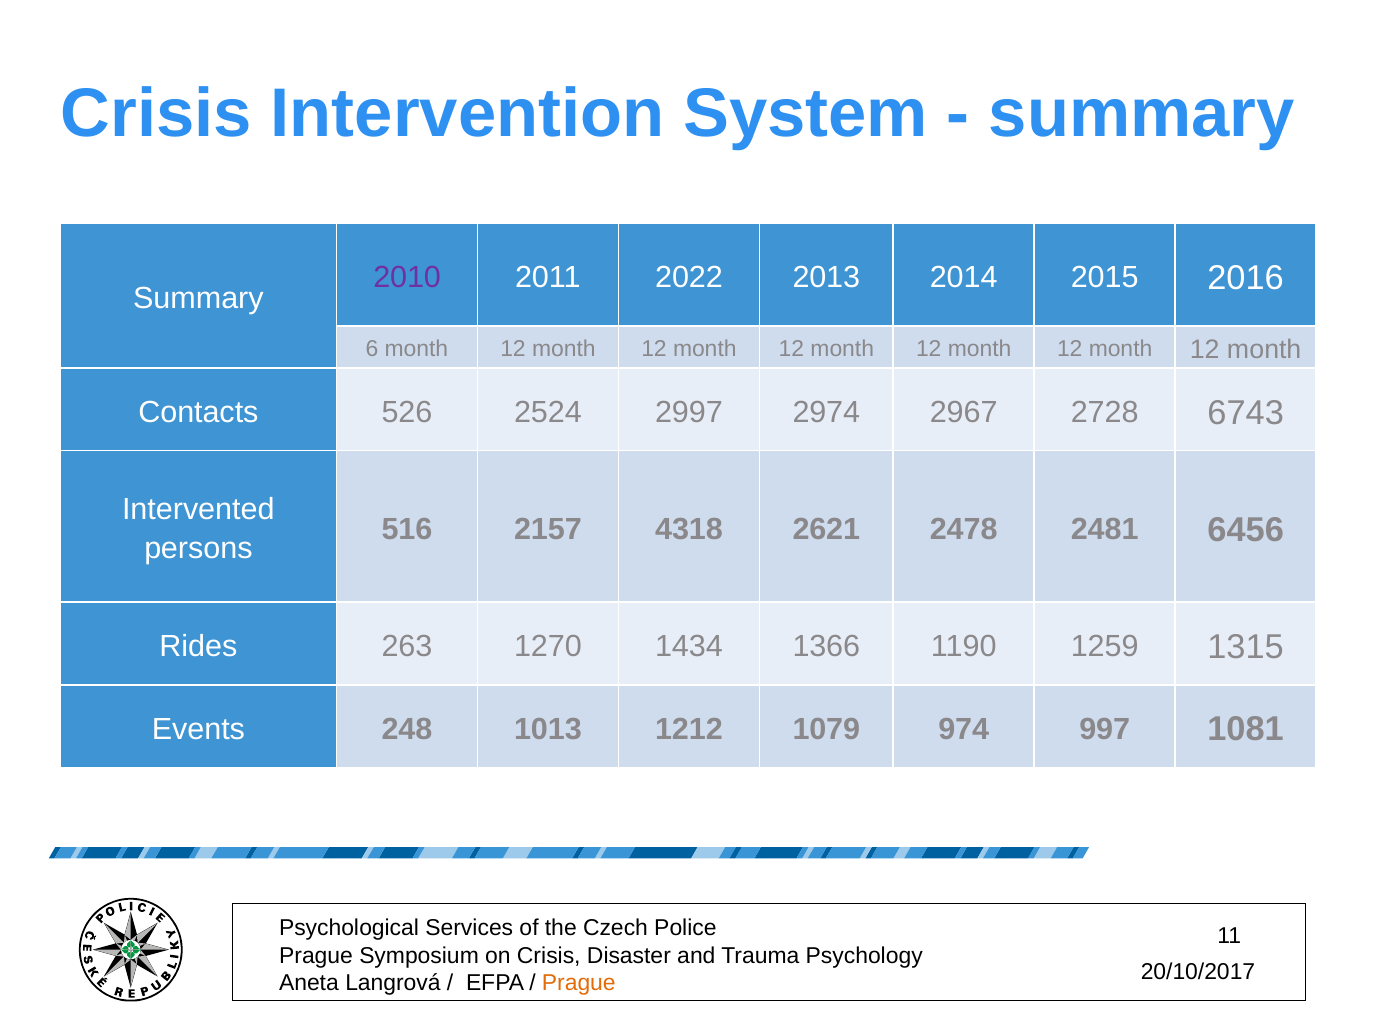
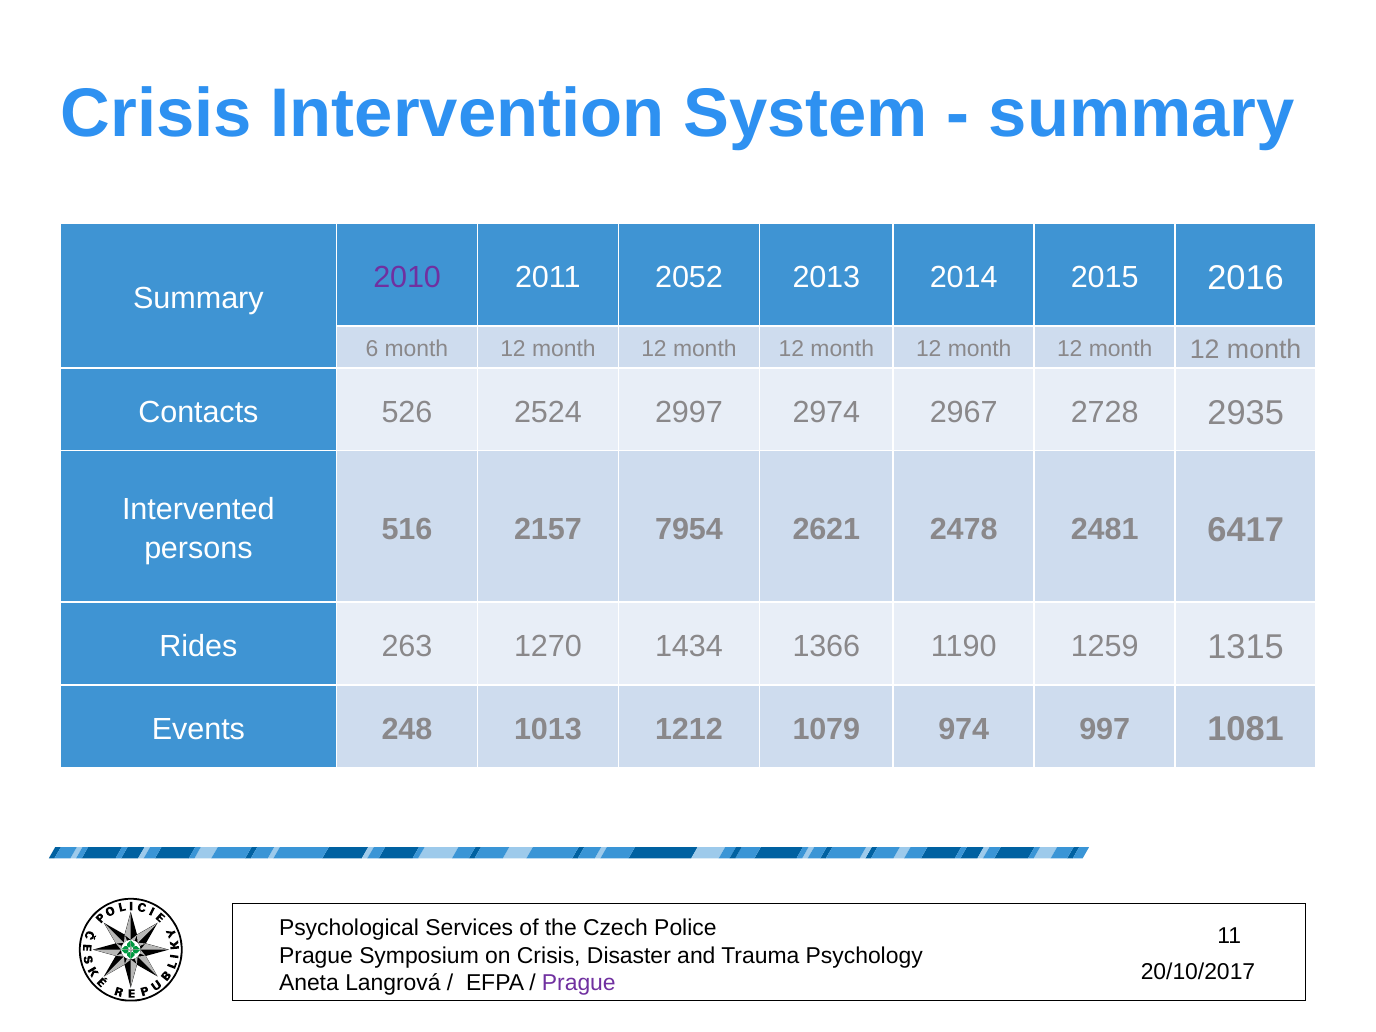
2022: 2022 -> 2052
6743: 6743 -> 2935
4318: 4318 -> 7954
6456: 6456 -> 6417
Prague at (579, 983) colour: orange -> purple
